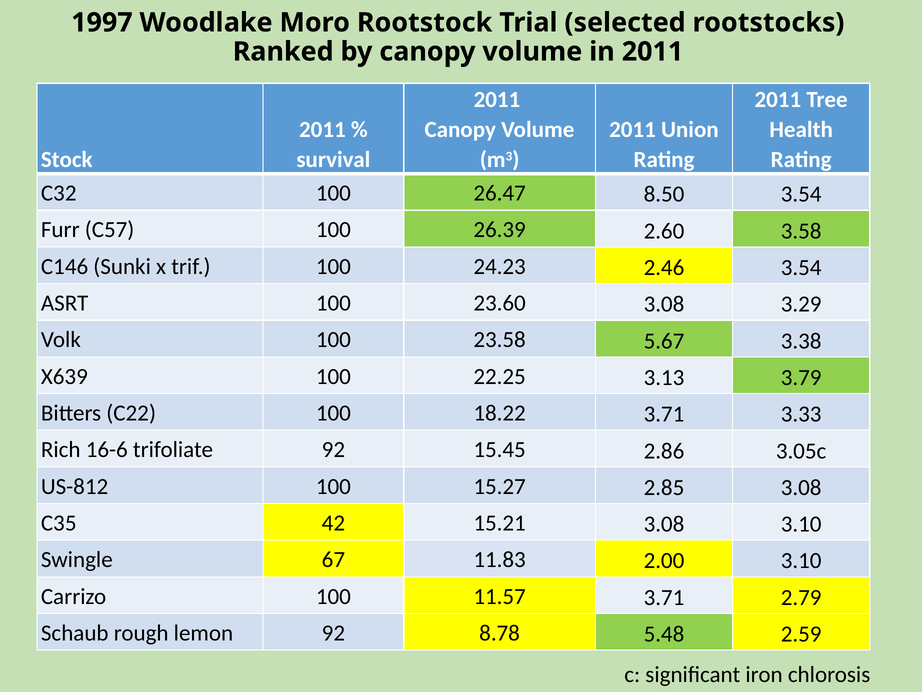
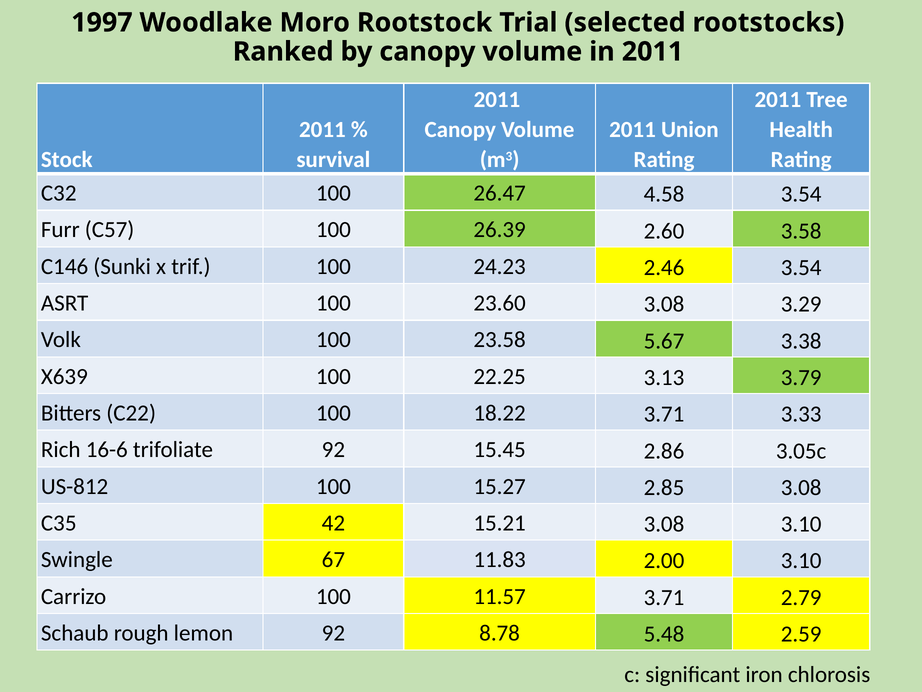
8.50: 8.50 -> 4.58
